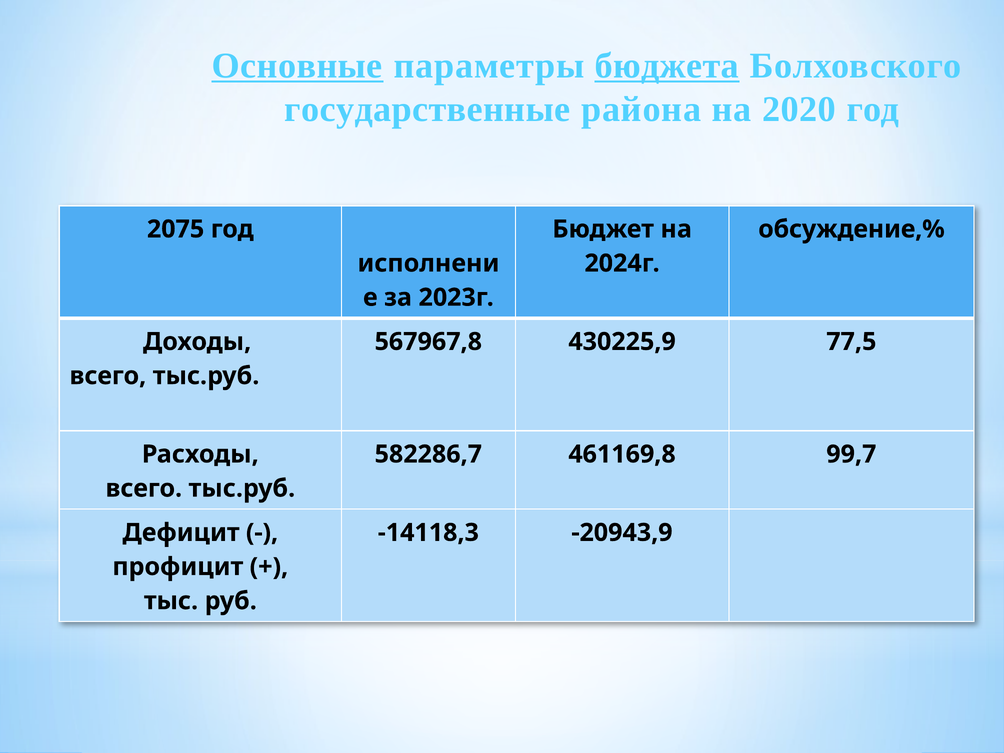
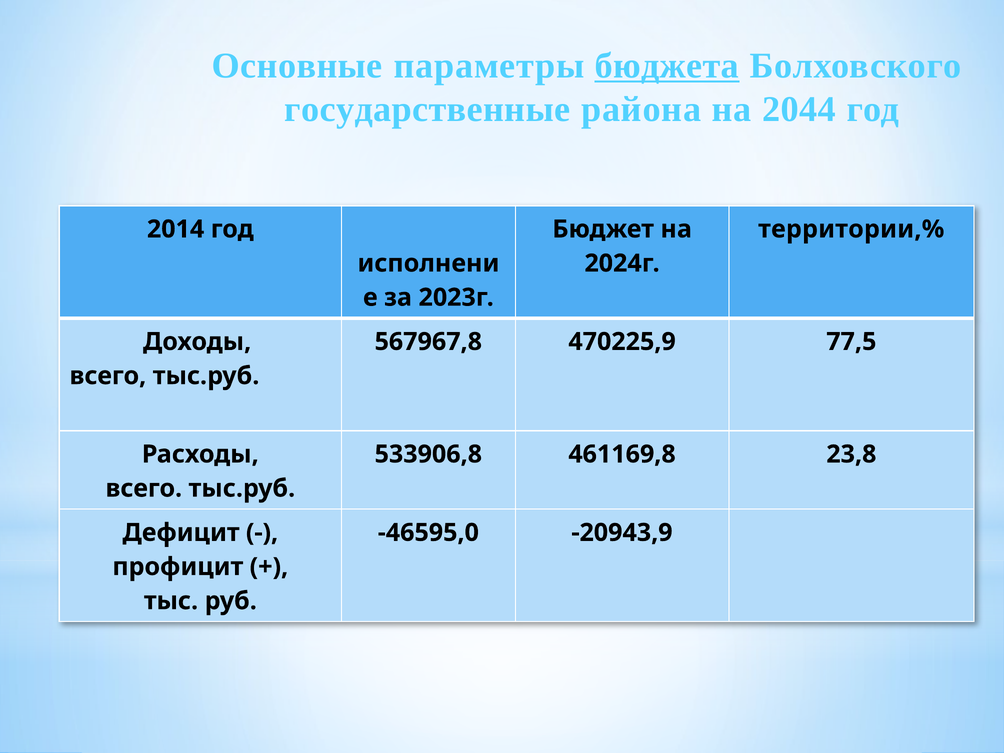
Основные underline: present -> none
2020: 2020 -> 2044
2075: 2075 -> 2014
обсуждение,%: обсуждение,% -> территории,%
430225,9: 430225,9 -> 470225,9
582286,7: 582286,7 -> 533906,8
99,7: 99,7 -> 23,8
-14118,3: -14118,3 -> -46595,0
